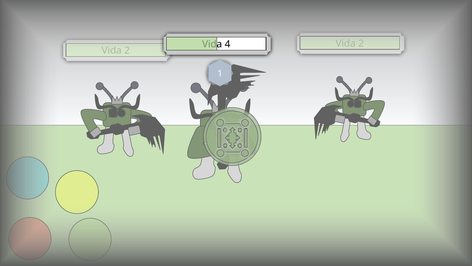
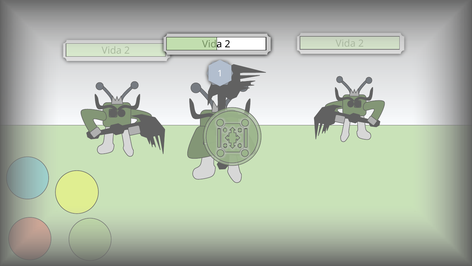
4 at (228, 44): 4 -> 2
